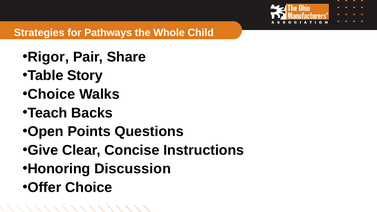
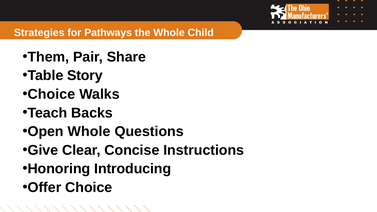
Rigor: Rigor -> Them
Open Points: Points -> Whole
Discussion: Discussion -> Introducing
